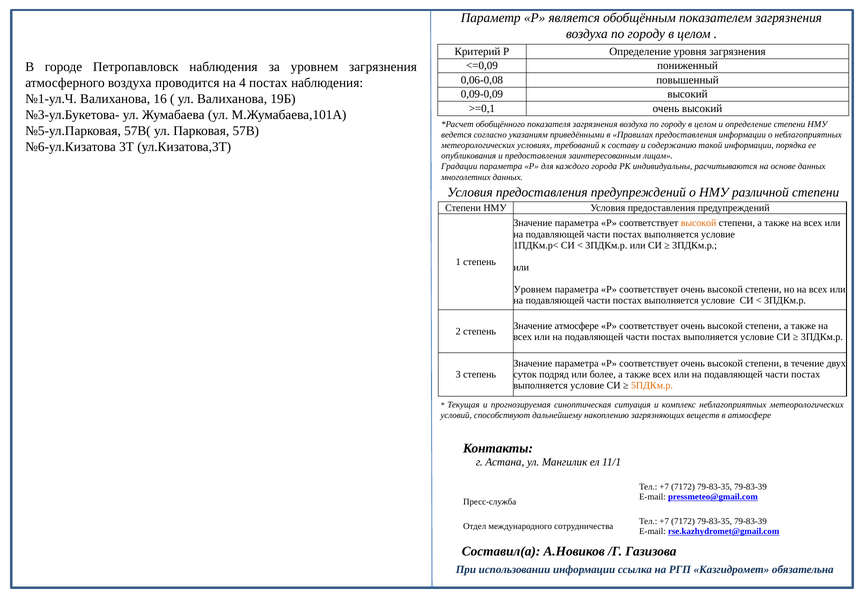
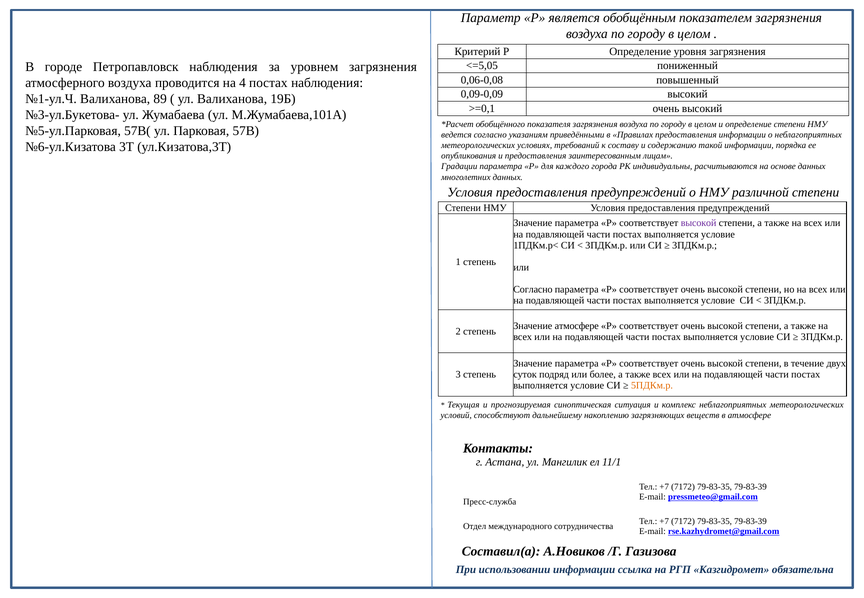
<=0,09: <=0,09 -> <=5,05
16: 16 -> 89
высокой at (699, 223) colour: orange -> purple
Уровнем at (533, 290): Уровнем -> Согласно
